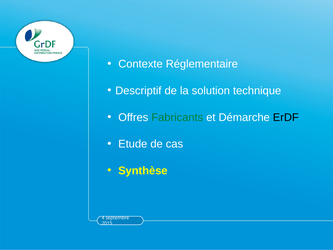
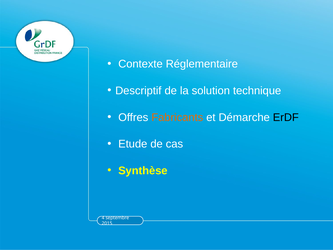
Fabricants colour: green -> orange
